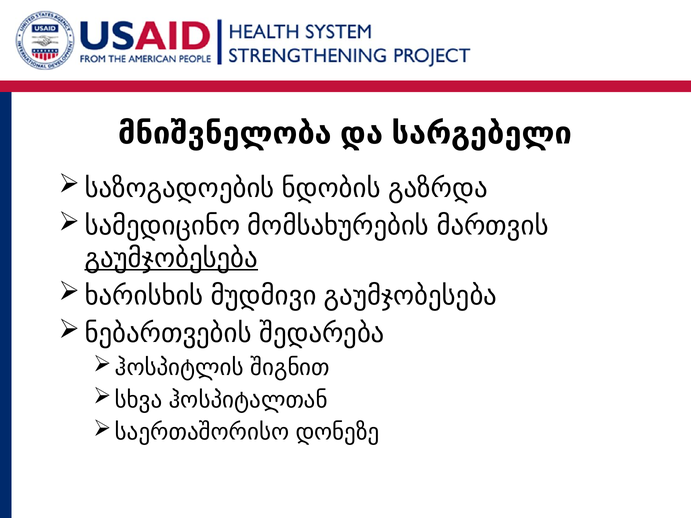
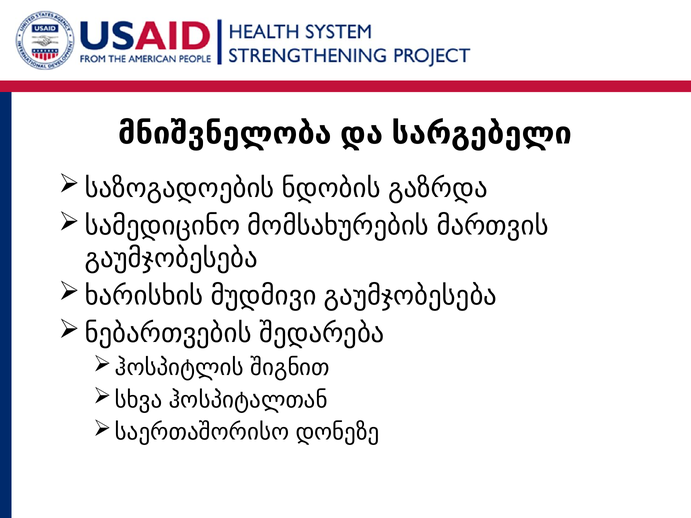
გაუმჯობესება at (171, 258) underline: present -> none
